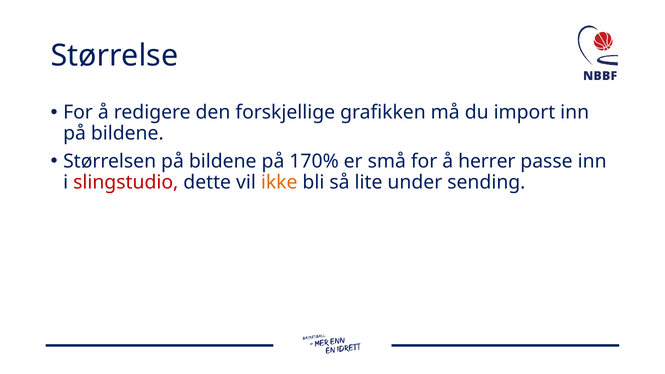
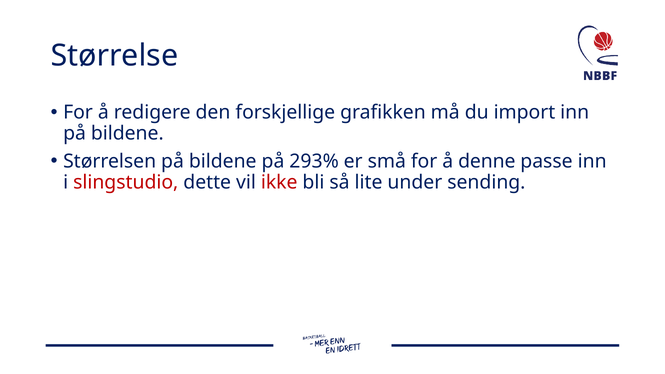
170%: 170% -> 293%
herrer: herrer -> denne
ikke colour: orange -> red
